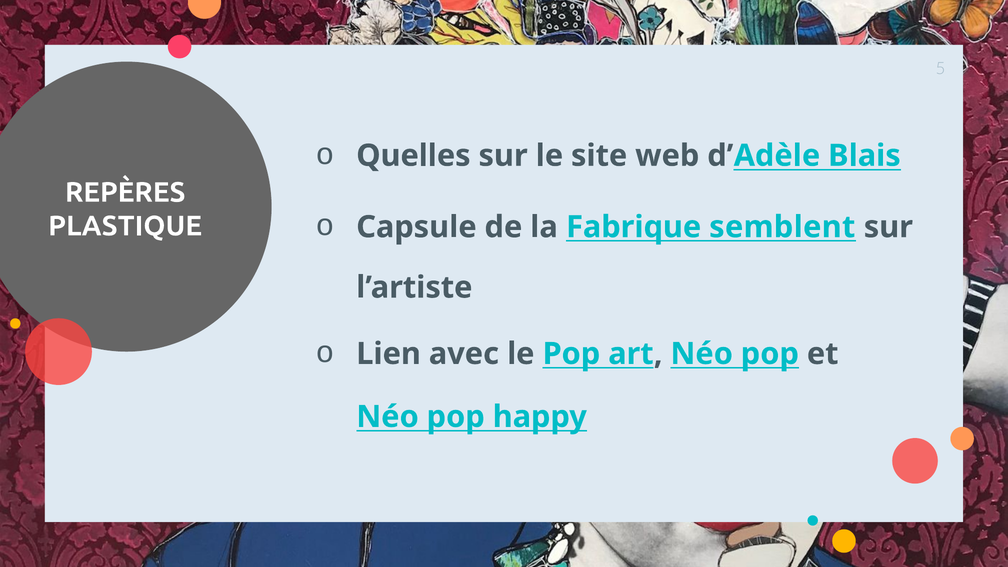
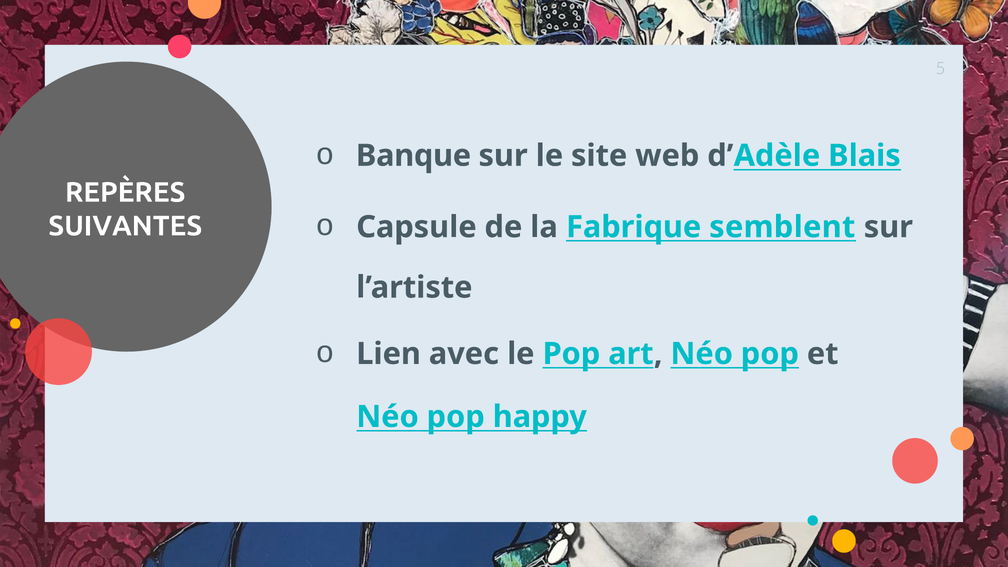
Quelles: Quelles -> Banque
PLASTIQUE: PLASTIQUE -> SUIVANTES
